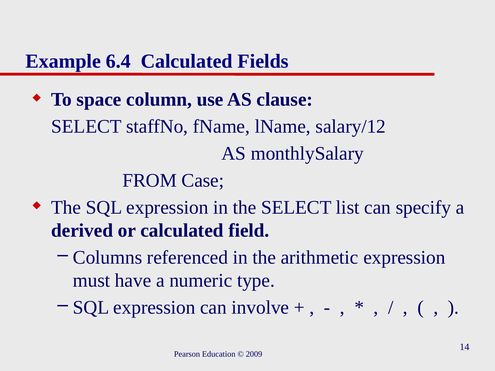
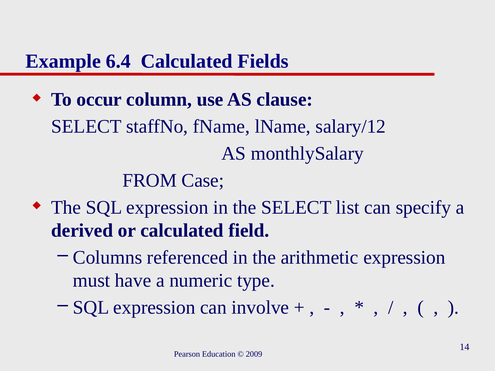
space: space -> occur
